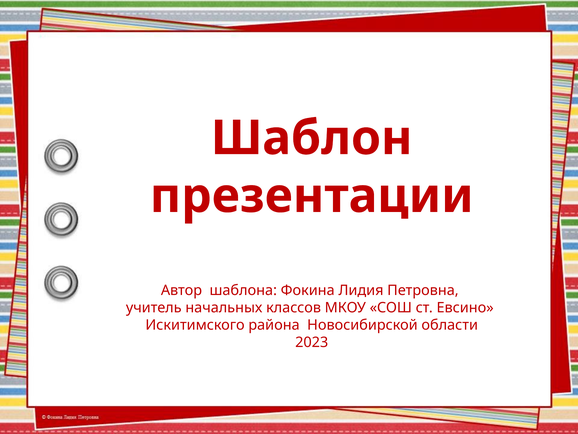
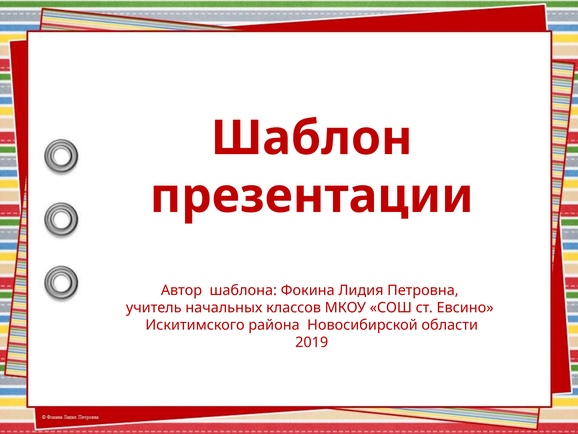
2023: 2023 -> 2019
